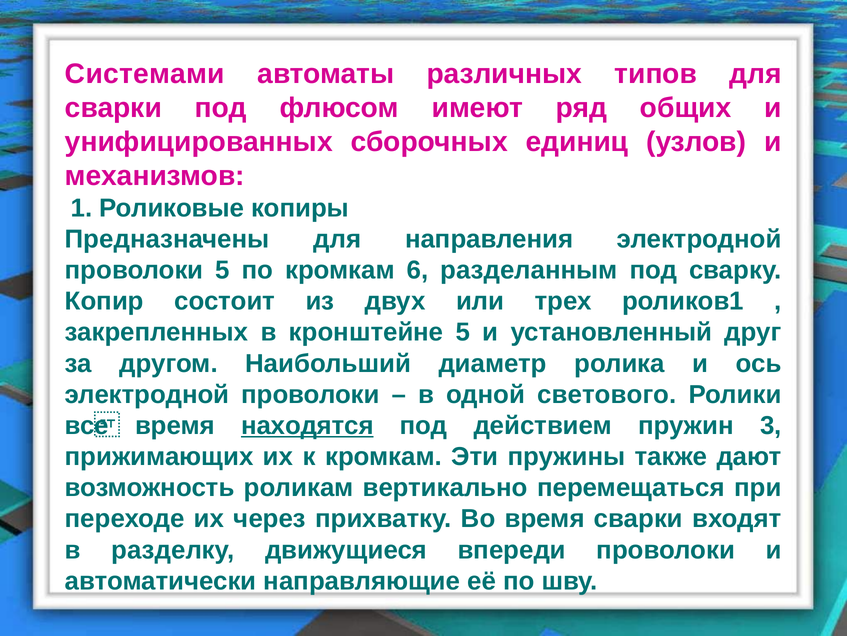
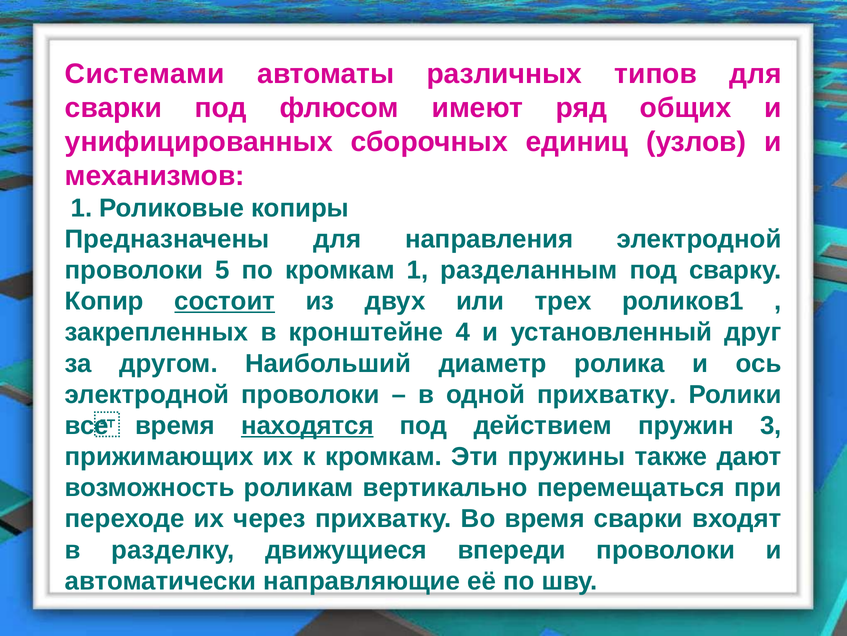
кромкам 6: 6 -> 1
состоит underline: none -> present
кронштейне 5: 5 -> 4
одной светового: светового -> прихватку
